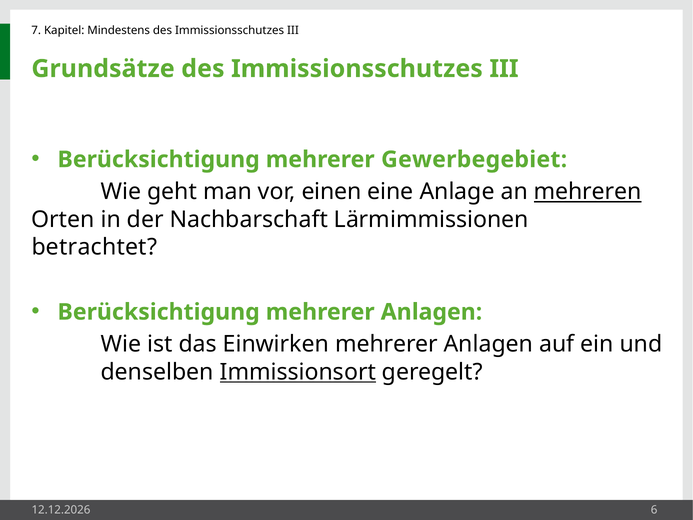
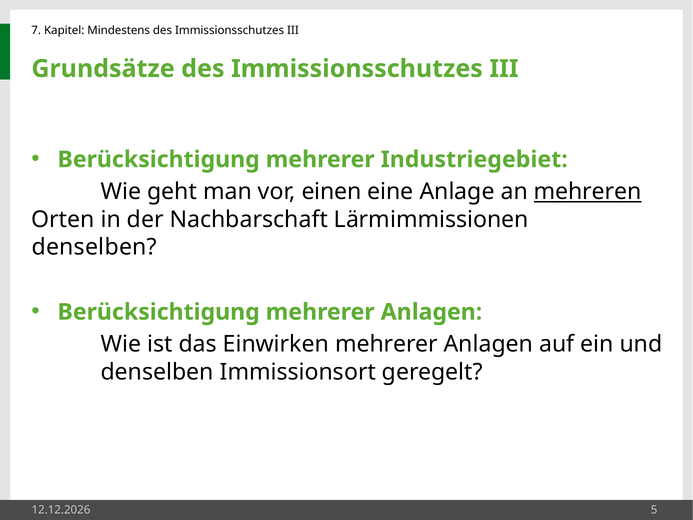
Gewerbegebiet: Gewerbegebiet -> Industriegebiet
betrachtet at (94, 247): betrachtet -> denselben
Immissionsort underline: present -> none
6: 6 -> 5
